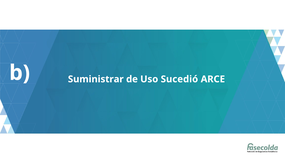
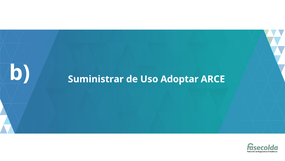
Sucedió: Sucedió -> Adoptar
